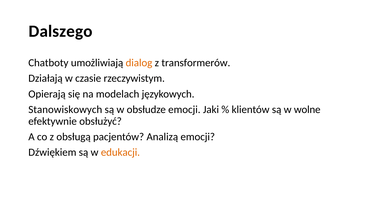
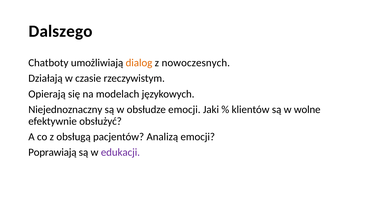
transformerów: transformerów -> nowoczesnych
Stanowiskowych: Stanowiskowych -> Niejednoznaczny
Dźwiękiem: Dźwiękiem -> Poprawiają
edukacji colour: orange -> purple
